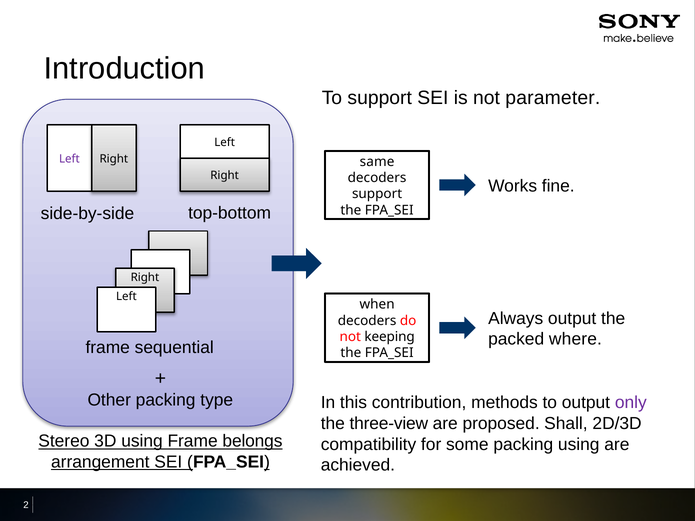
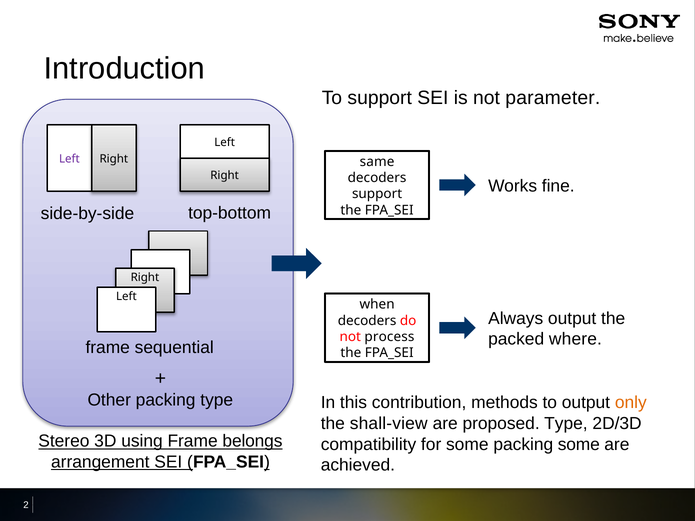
keeping: keeping -> process
only colour: purple -> orange
three-view: three-view -> shall-view
proposed Shall: Shall -> Type
packing using: using -> some
